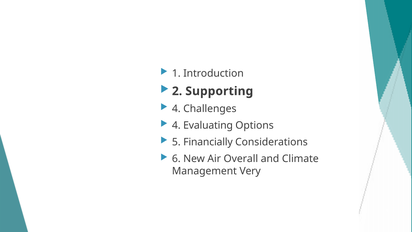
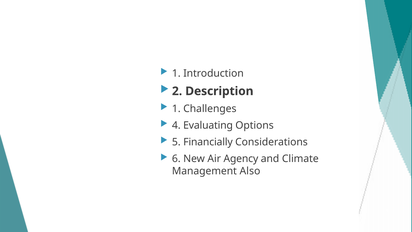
Supporting: Supporting -> Description
4 at (176, 109): 4 -> 1
Overall: Overall -> Agency
Very: Very -> Also
